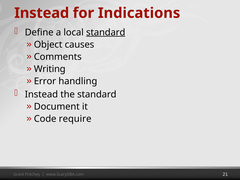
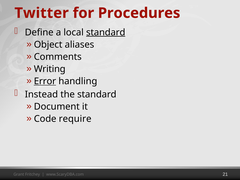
Instead at (42, 13): Instead -> Twitter
Indications: Indications -> Procedures
causes: causes -> aliases
Error underline: none -> present
